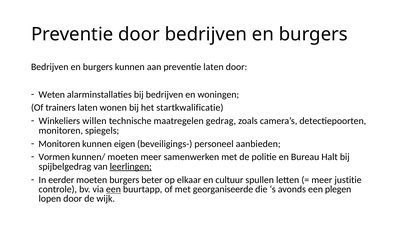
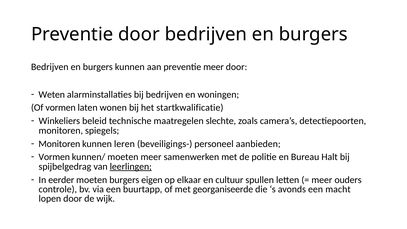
preventie laten: laten -> meer
Of trainers: trainers -> vormen
willen: willen -> beleid
gedrag: gedrag -> slechte
eigen: eigen -> leren
beter: beter -> eigen
justitie: justitie -> ouders
een at (113, 189) underline: present -> none
plegen: plegen -> macht
